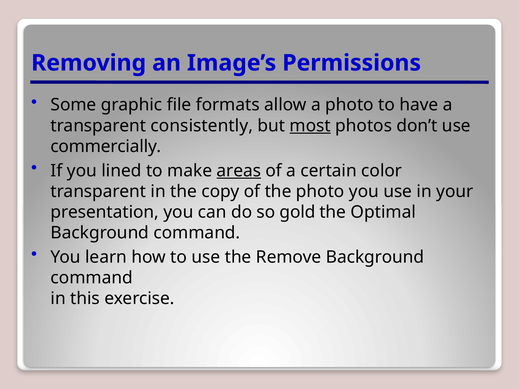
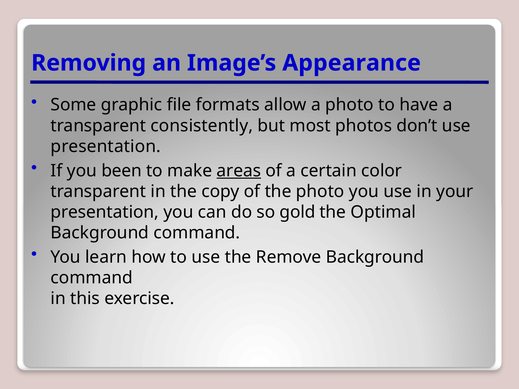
Permissions: Permissions -> Appearance
most underline: present -> none
commercially at (106, 147): commercially -> presentation
lined: lined -> been
